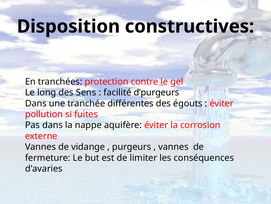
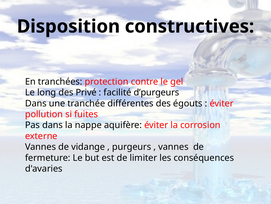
Sens: Sens -> Privé
